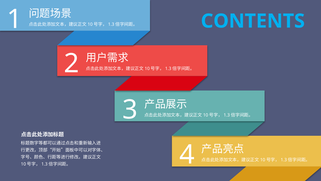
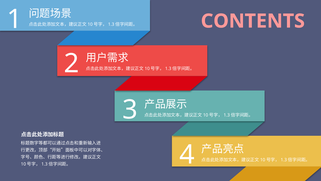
CONTENTS colour: light blue -> pink
